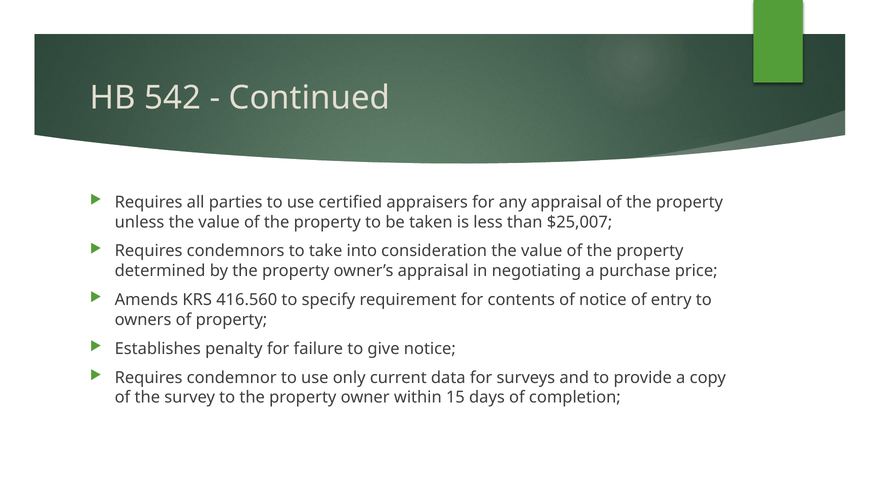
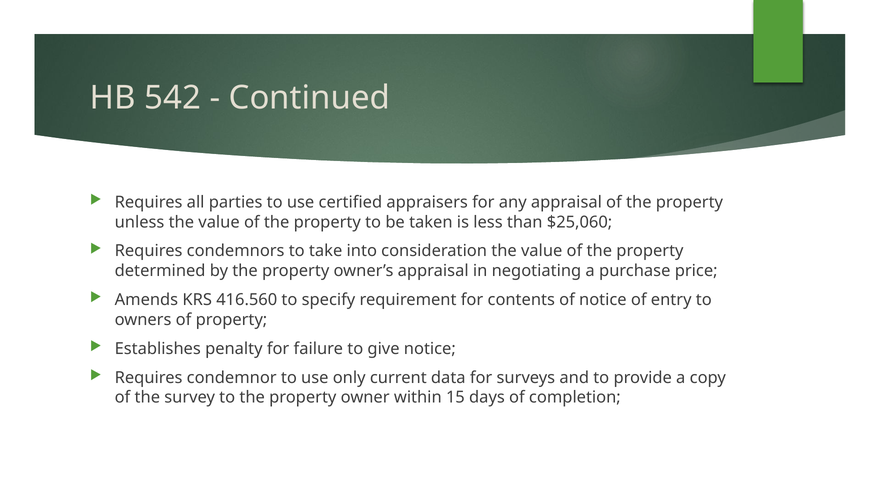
$25,007: $25,007 -> $25,060
